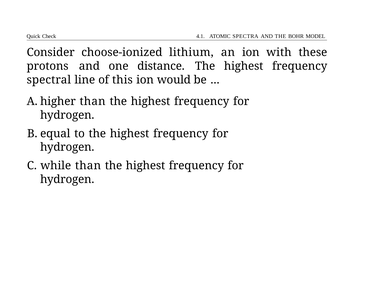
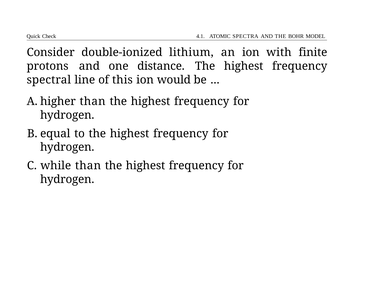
choose-ionized: choose-ionized -> double-ionized
these: these -> finite
